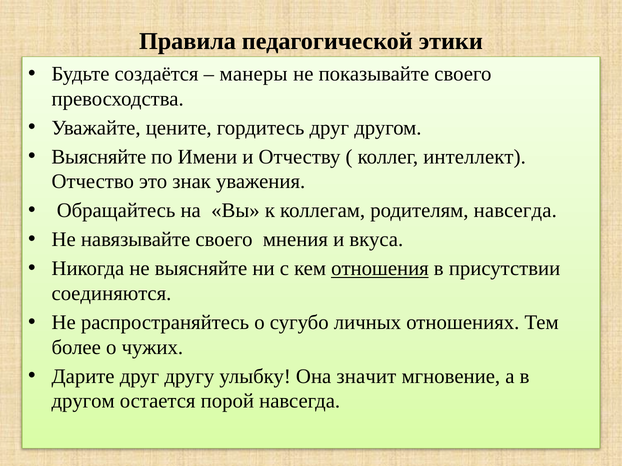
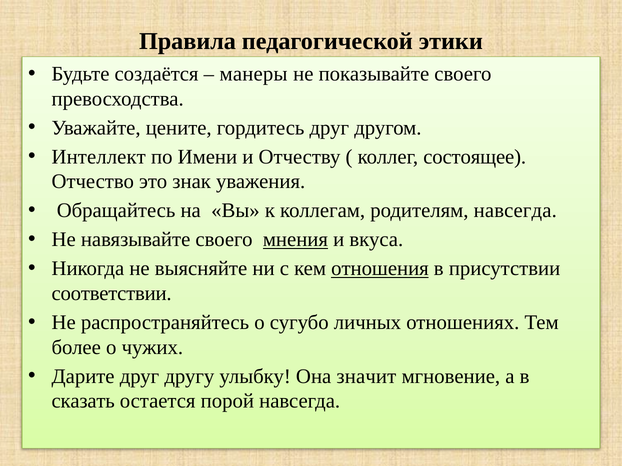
Выясняйте at (99, 157): Выясняйте -> Интеллект
интеллект: интеллект -> состоящее
мнения underline: none -> present
соединяются: соединяются -> соответствии
другом at (83, 401): другом -> сказать
